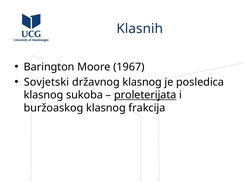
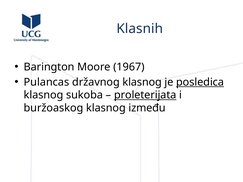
Sovjetski: Sovjetski -> Pulancas
posledica underline: none -> present
frakcija: frakcija -> između
